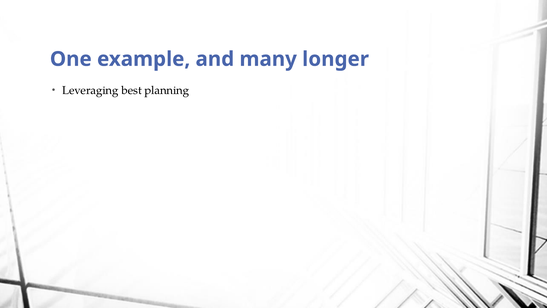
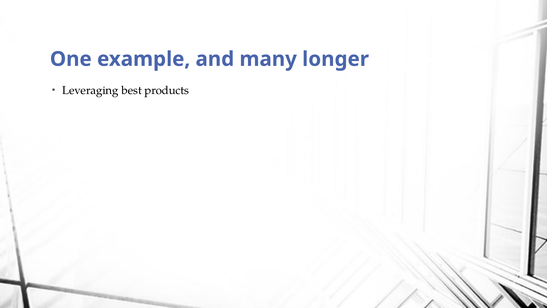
planning: planning -> products
